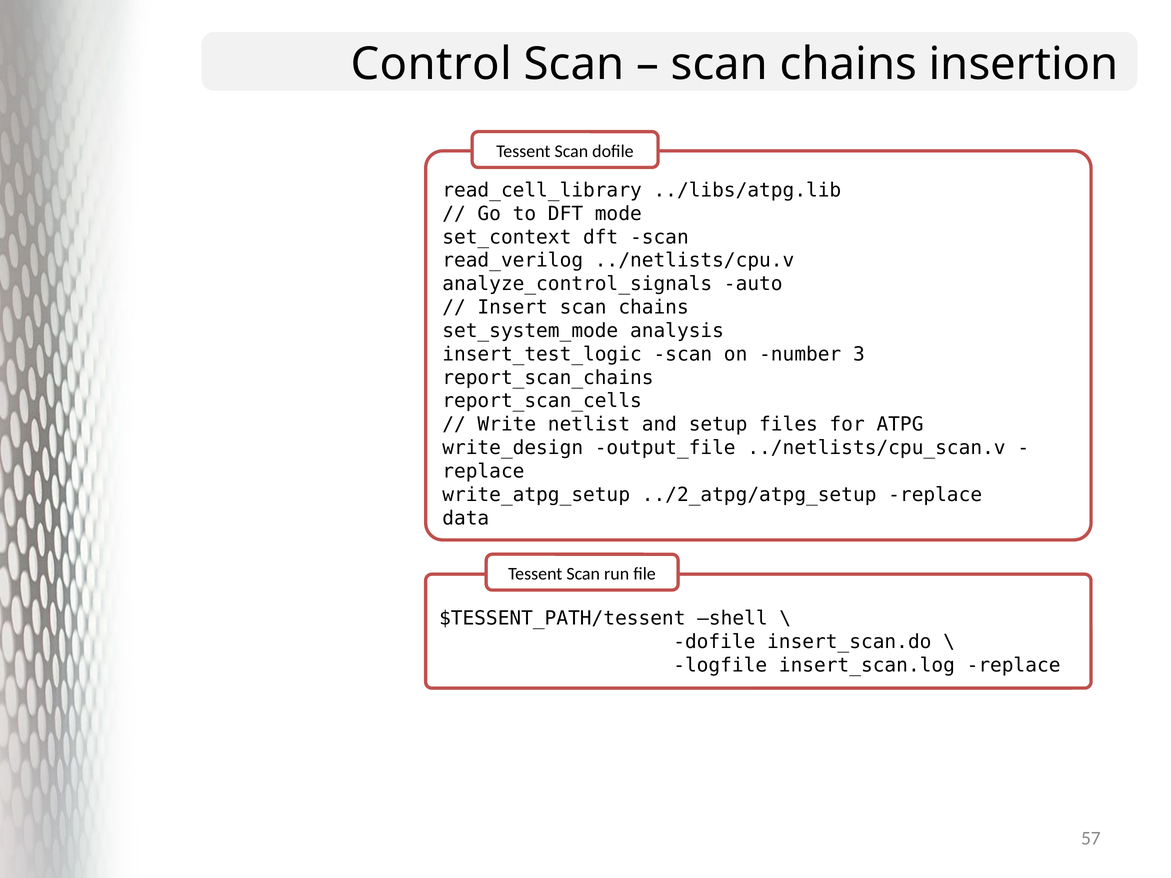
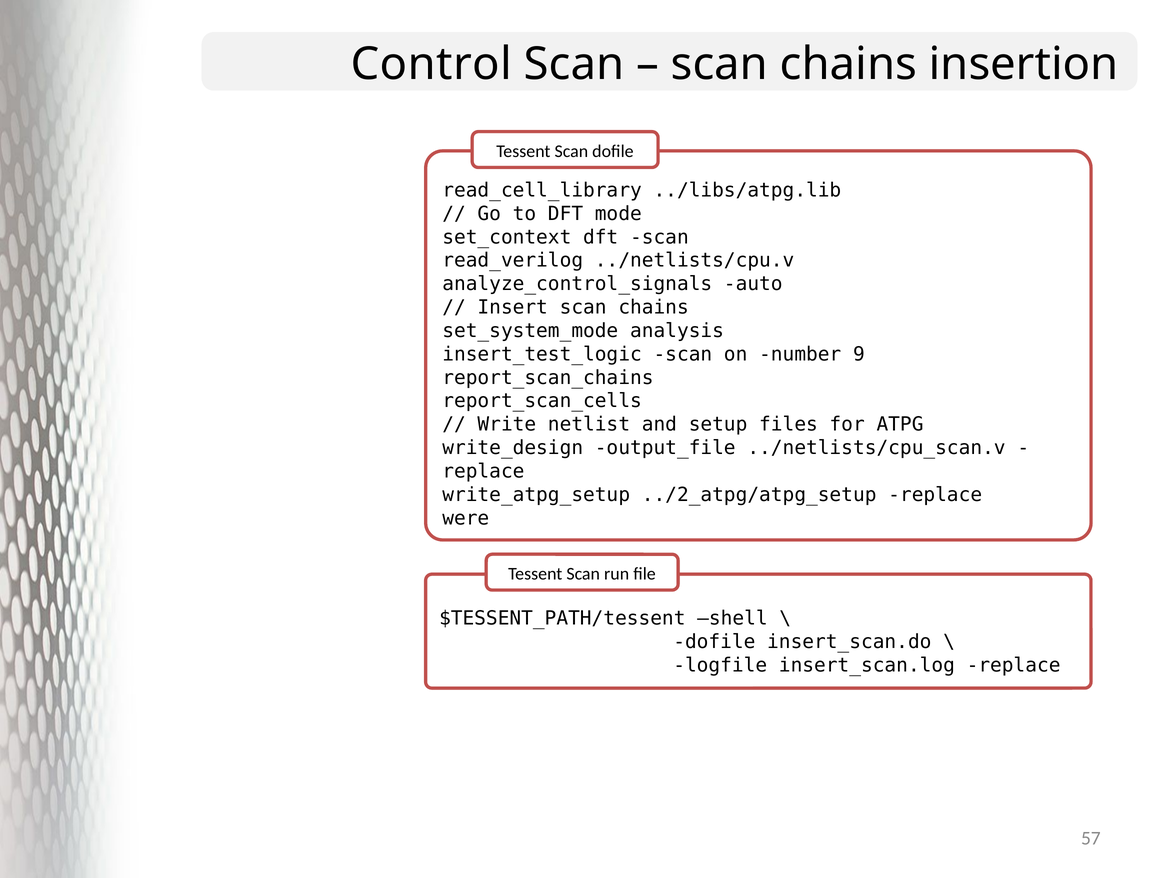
3: 3 -> 9
data: data -> were
